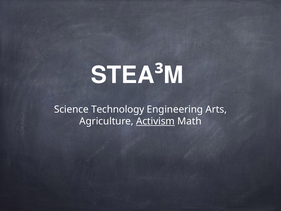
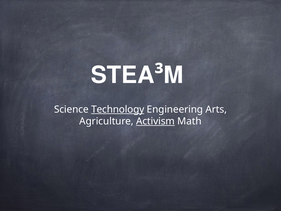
Technology underline: none -> present
